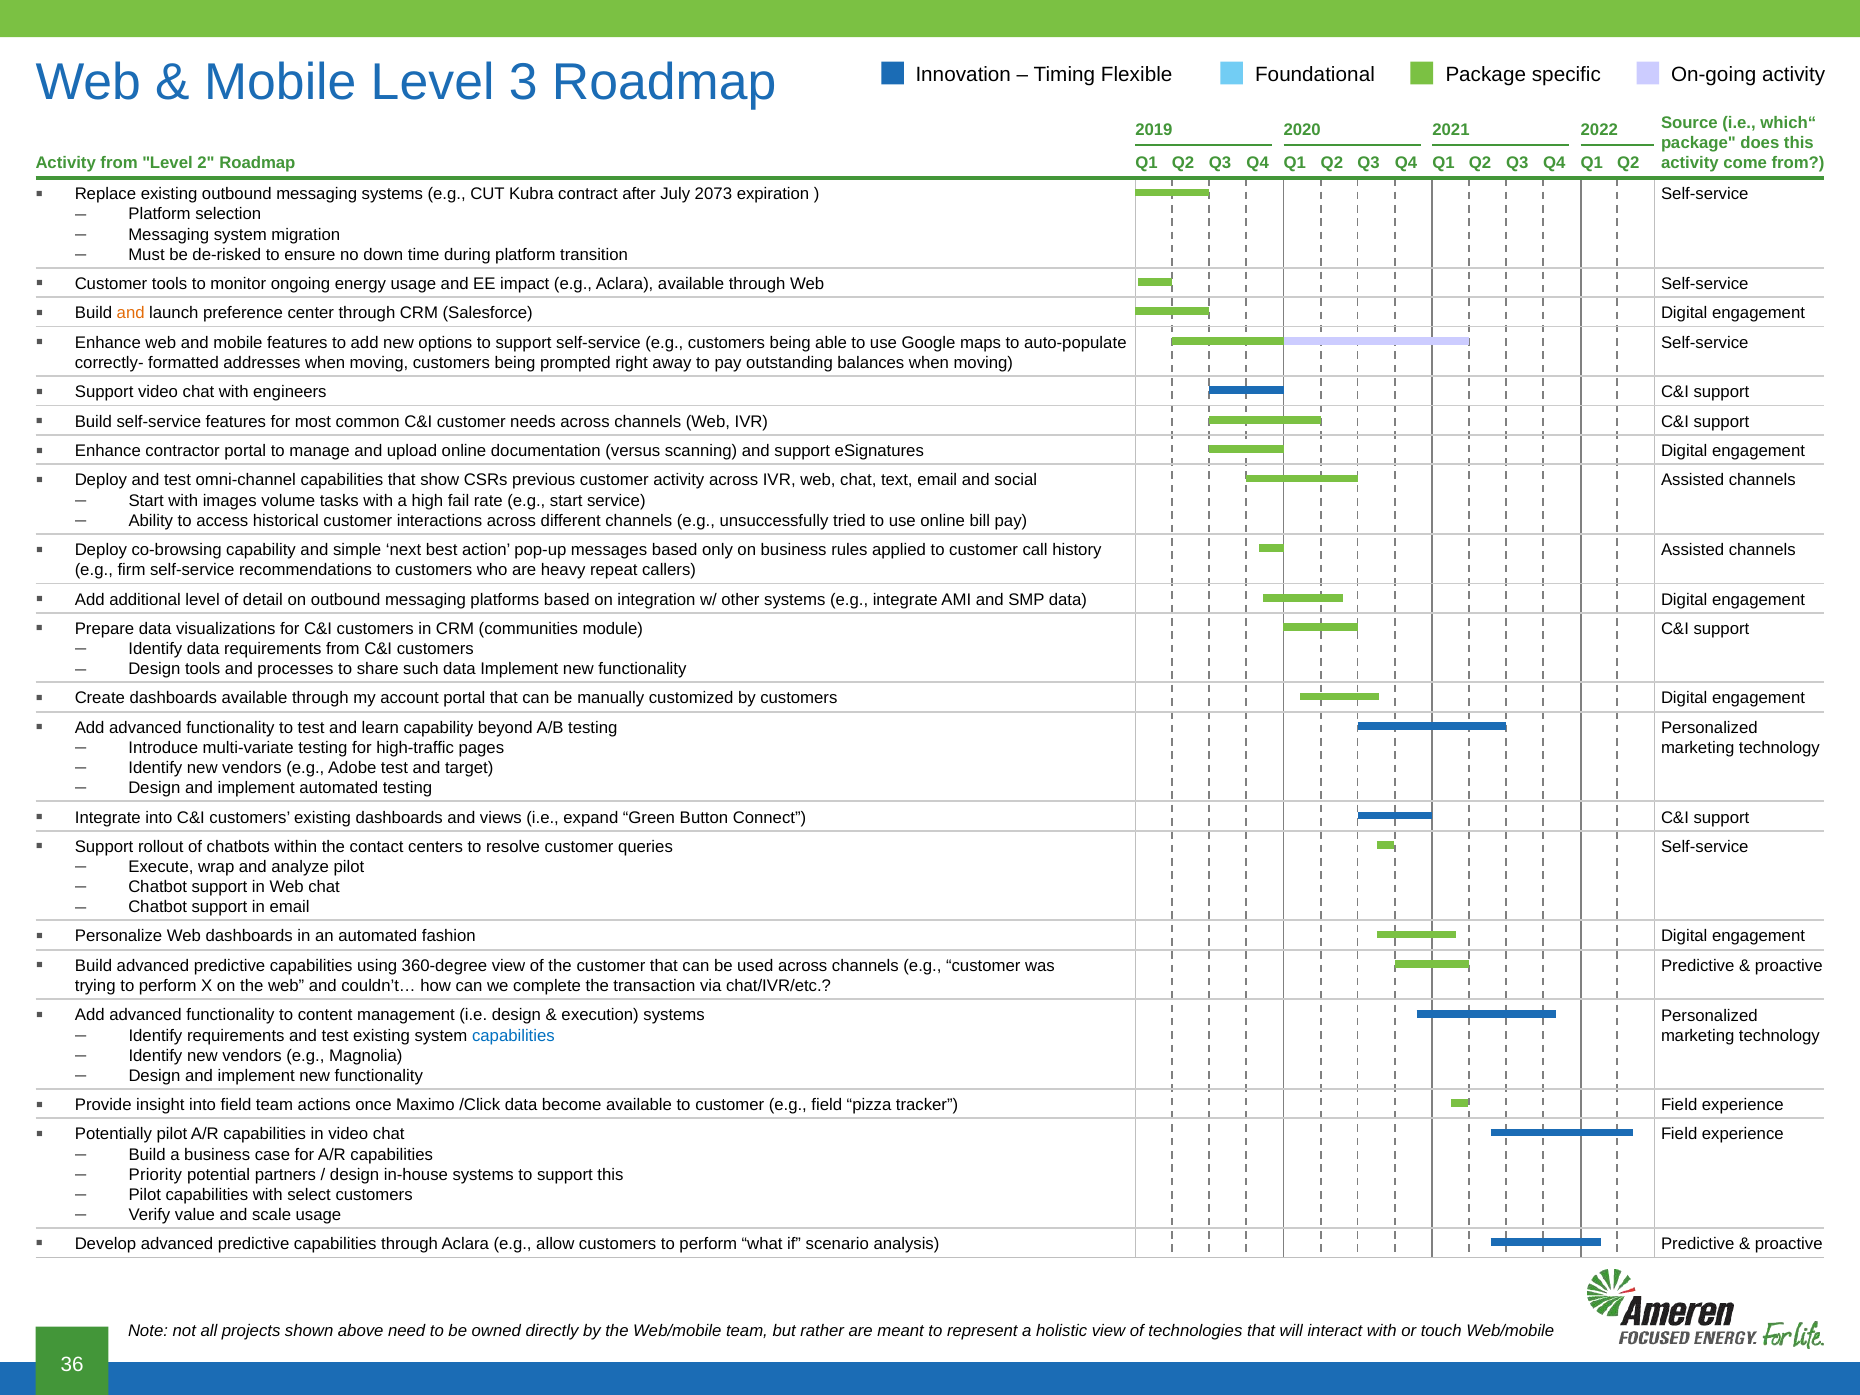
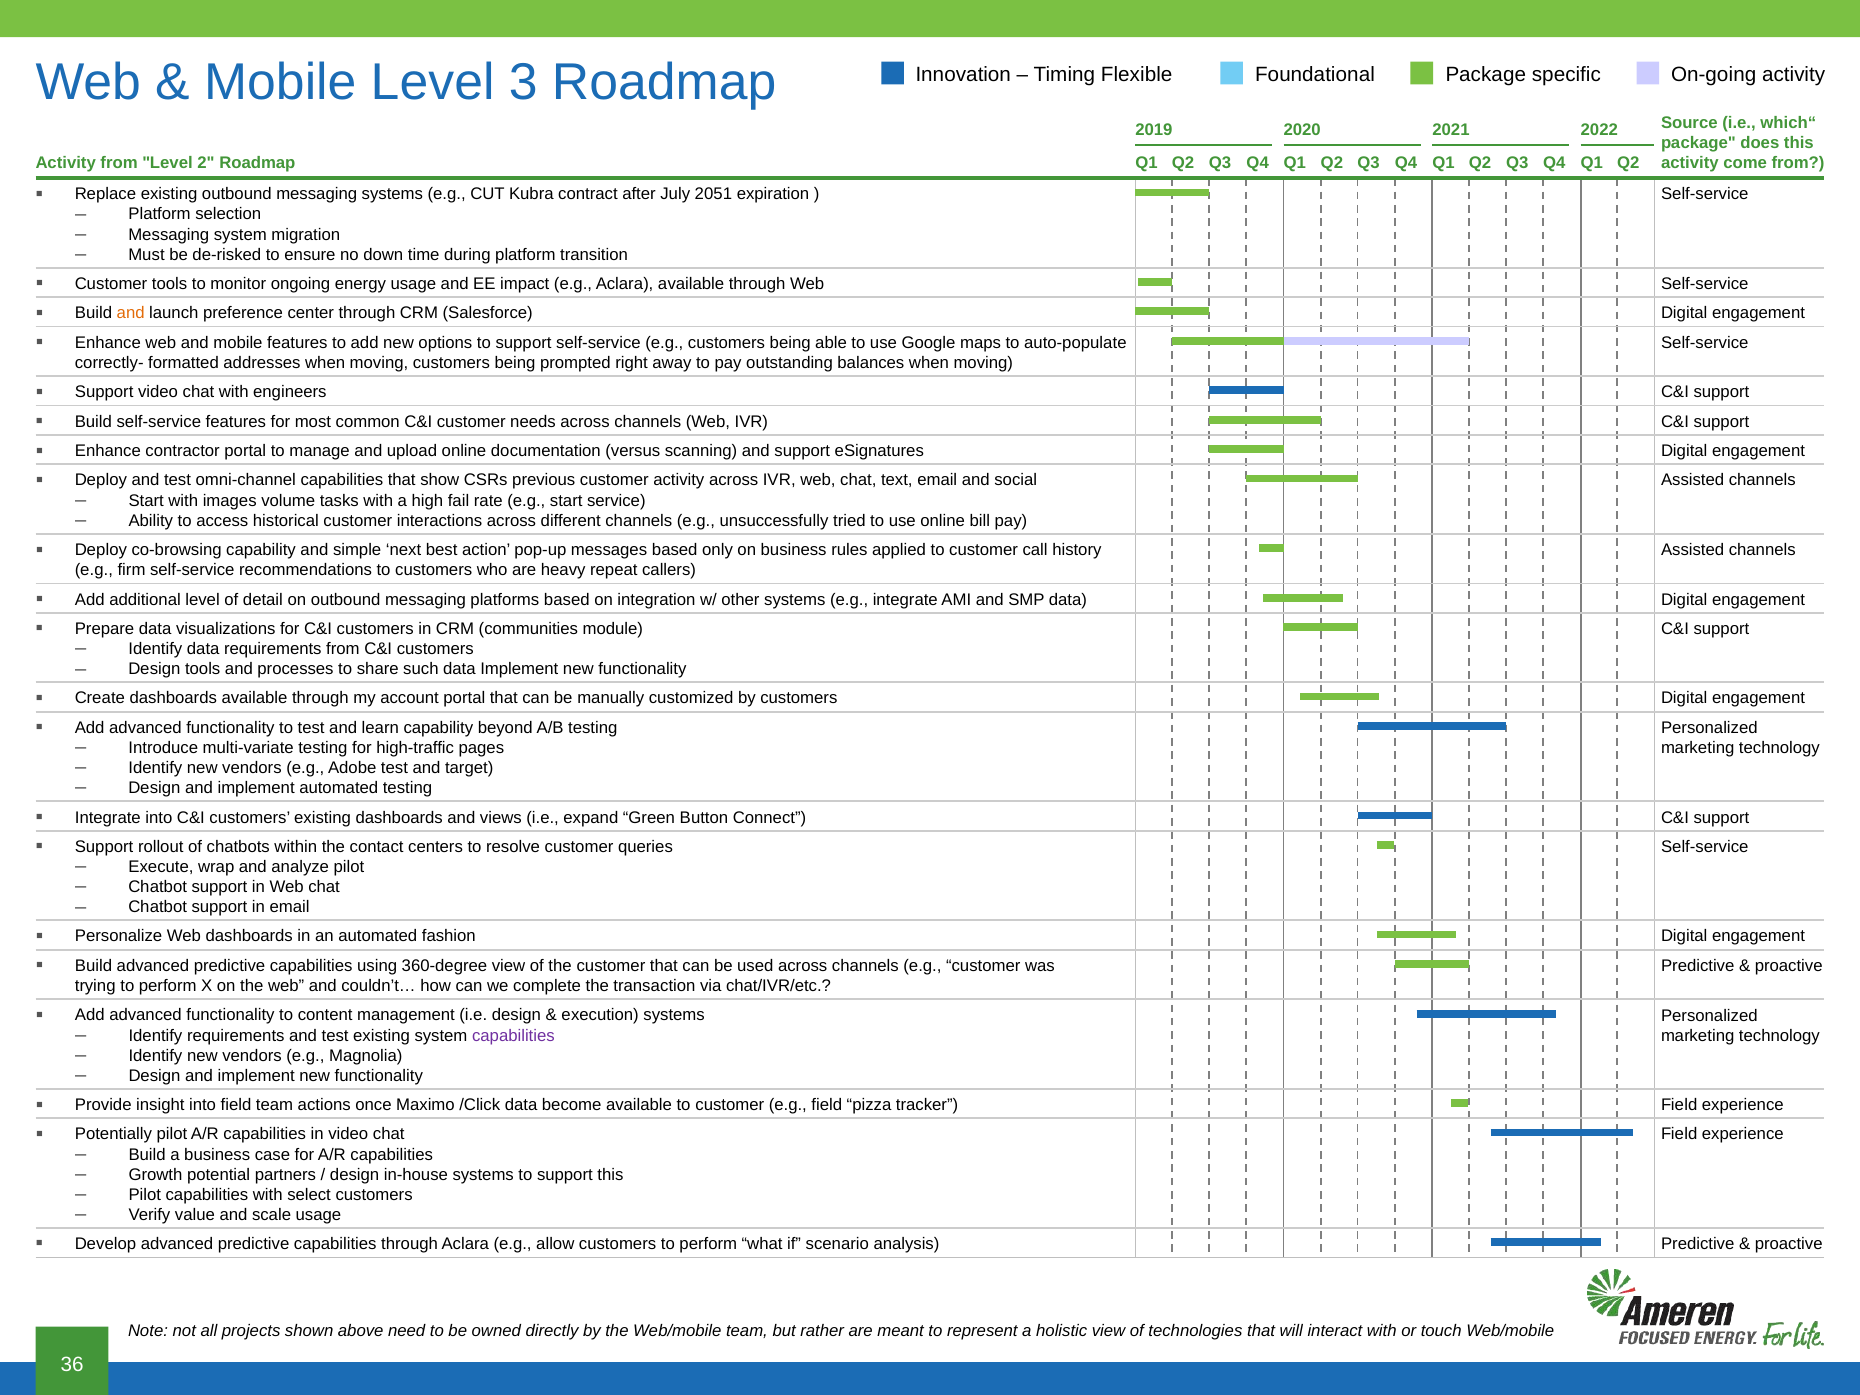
2073: 2073 -> 2051
capabilities at (513, 1036) colour: blue -> purple
Priority: Priority -> Growth
